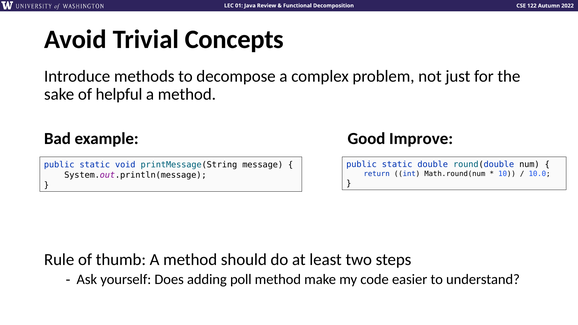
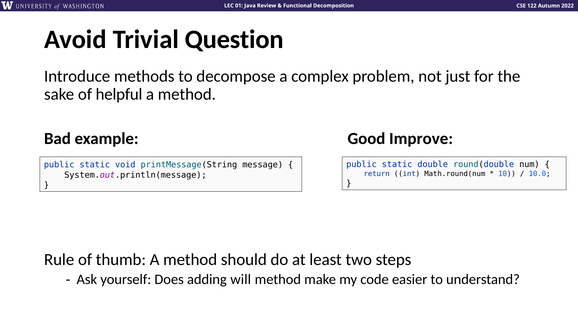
Concepts: Concepts -> Question
poll: poll -> will
